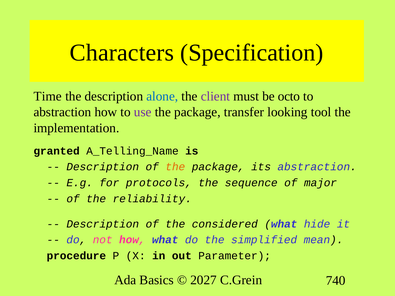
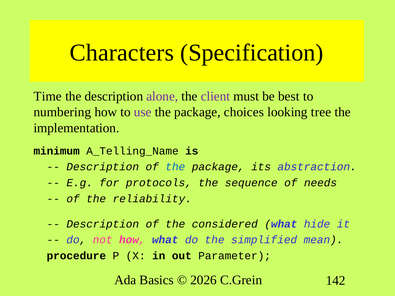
alone colour: blue -> purple
octo: octo -> best
abstraction at (62, 112): abstraction -> numbering
transfer: transfer -> choices
tool: tool -> tree
granted: granted -> minimum
the at (175, 167) colour: orange -> blue
major: major -> needs
2027: 2027 -> 2026
740: 740 -> 142
